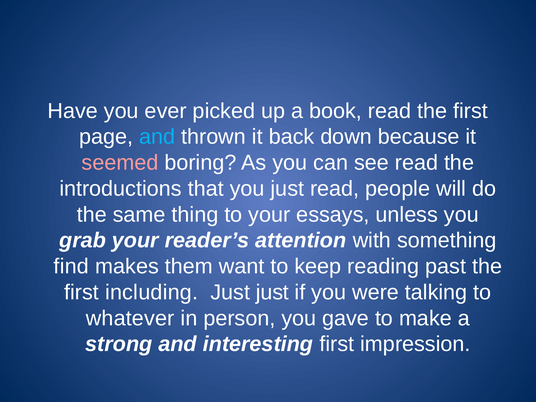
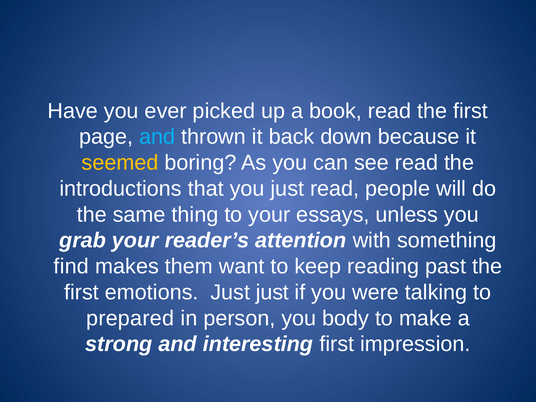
seemed colour: pink -> yellow
including: including -> emotions
whatever: whatever -> prepared
gave: gave -> body
